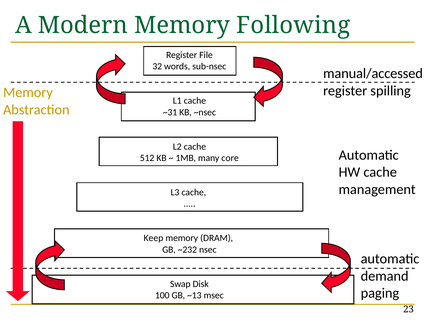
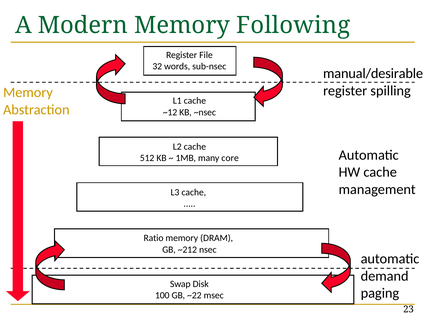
manual/accessed: manual/accessed -> manual/desirable
~31: ~31 -> ~12
Keep: Keep -> Ratio
~232: ~232 -> ~212
~13: ~13 -> ~22
